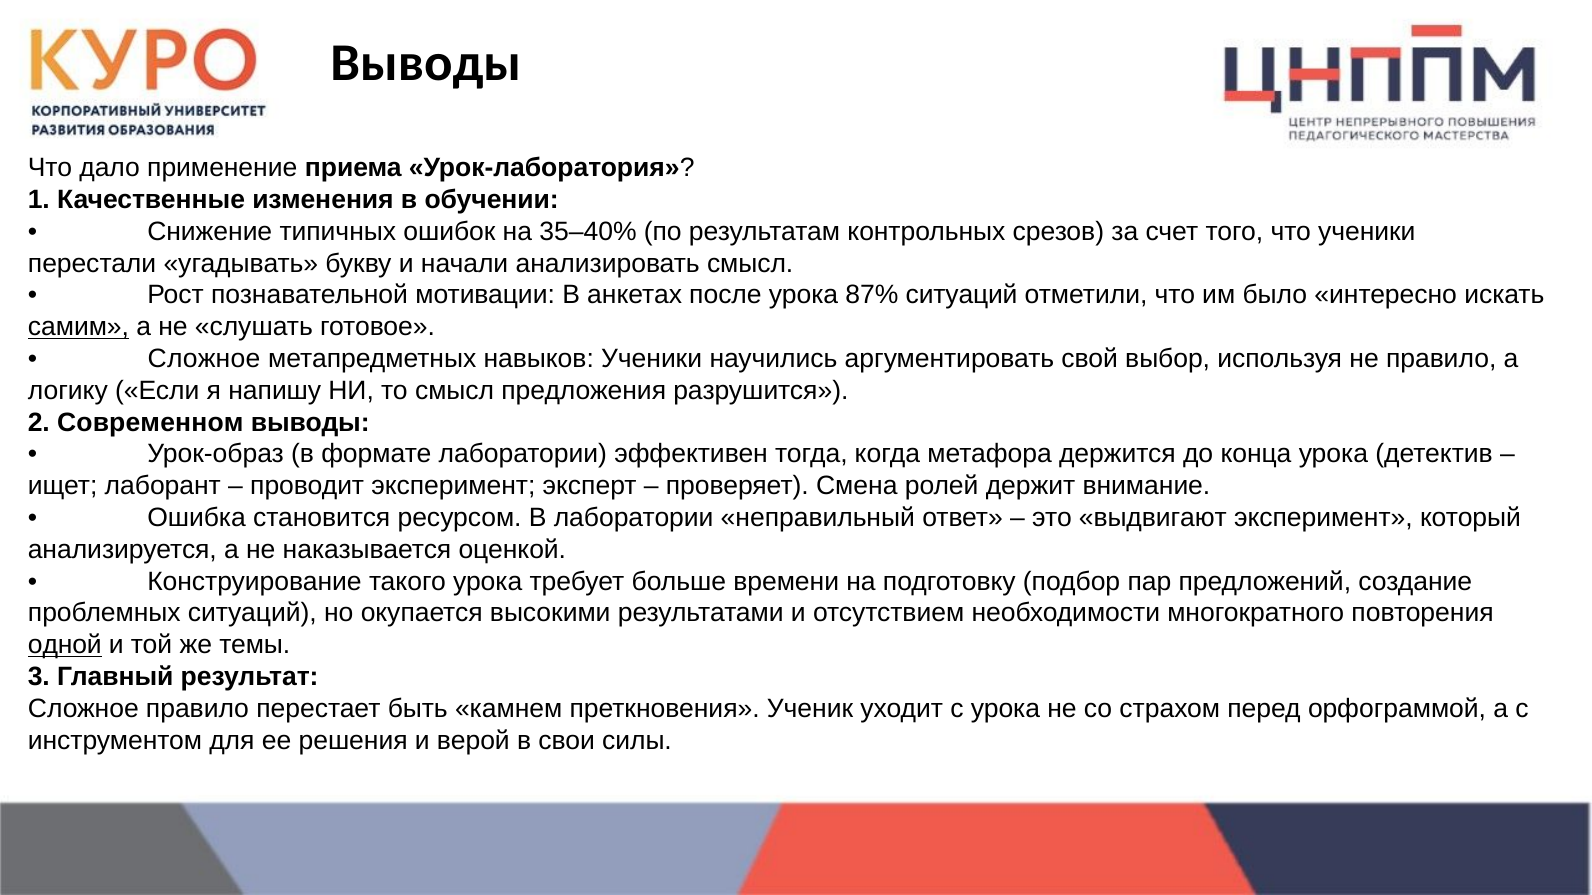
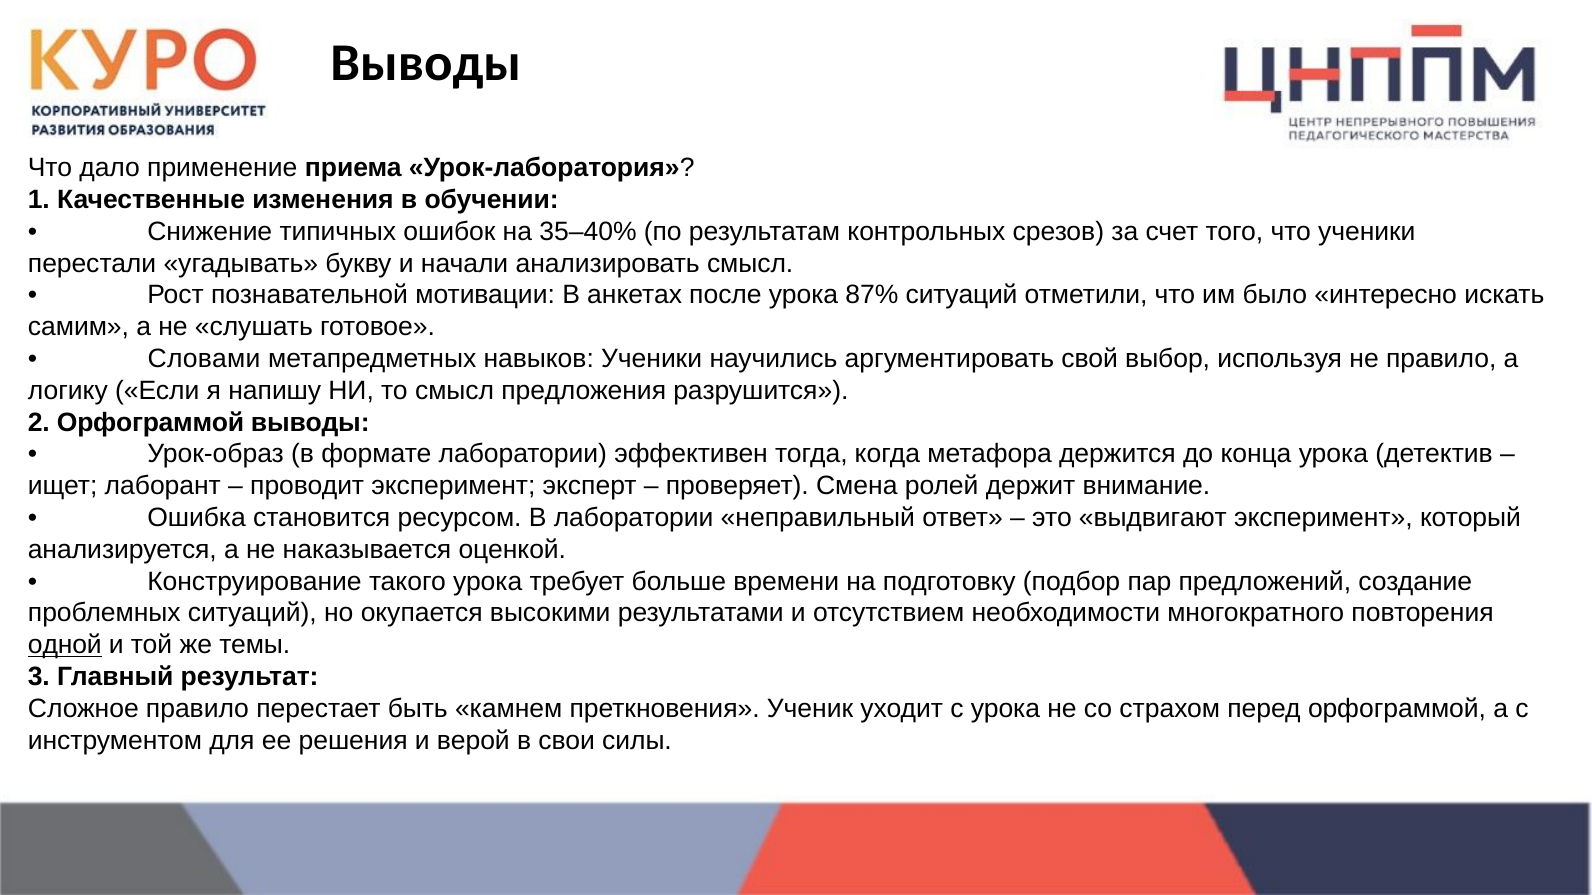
самим underline: present -> none
Сложное at (204, 359): Сложное -> Словами
2 Современном: Современном -> Орфограммой
